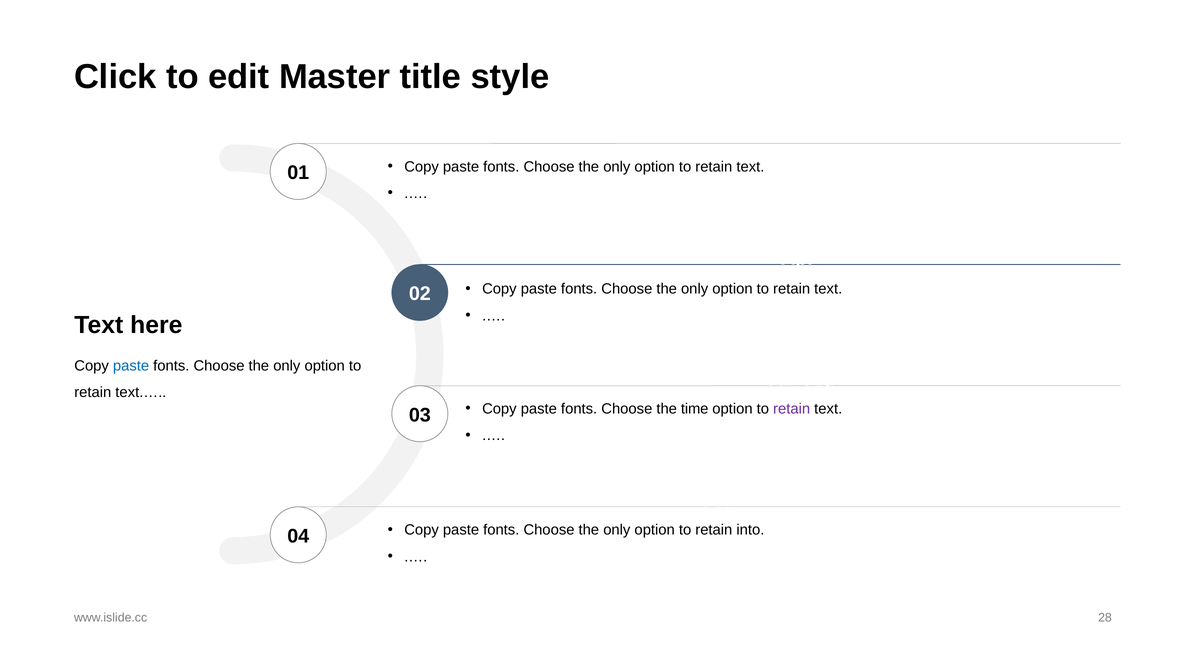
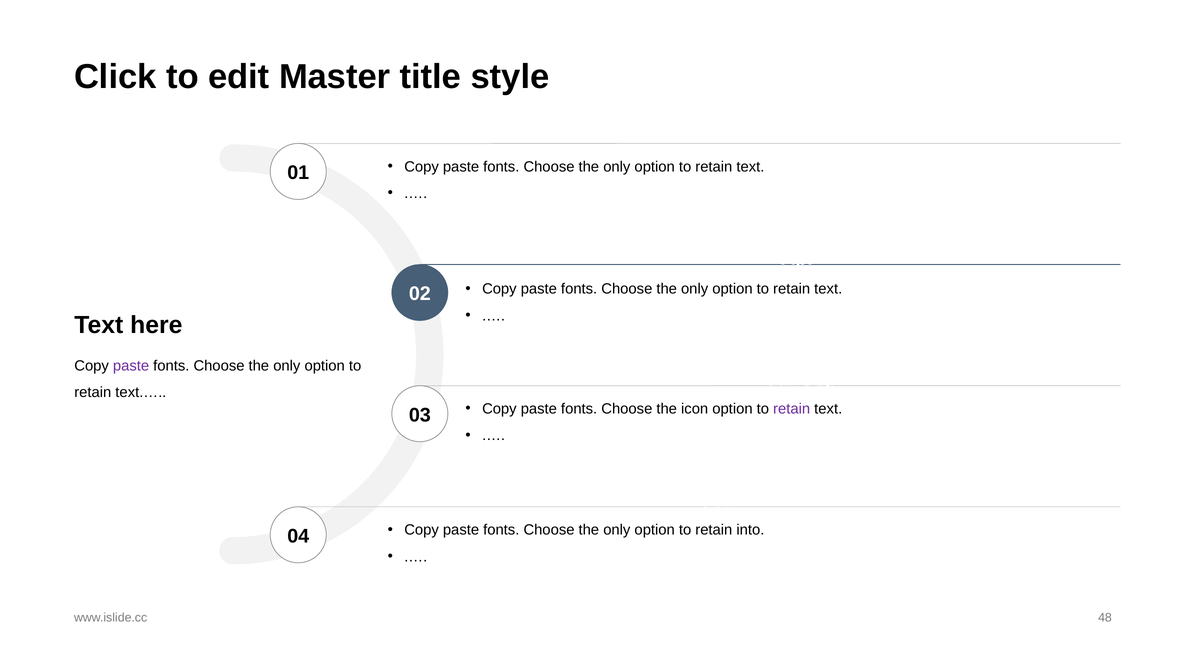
paste at (131, 366) colour: blue -> purple
time: time -> icon
28: 28 -> 48
